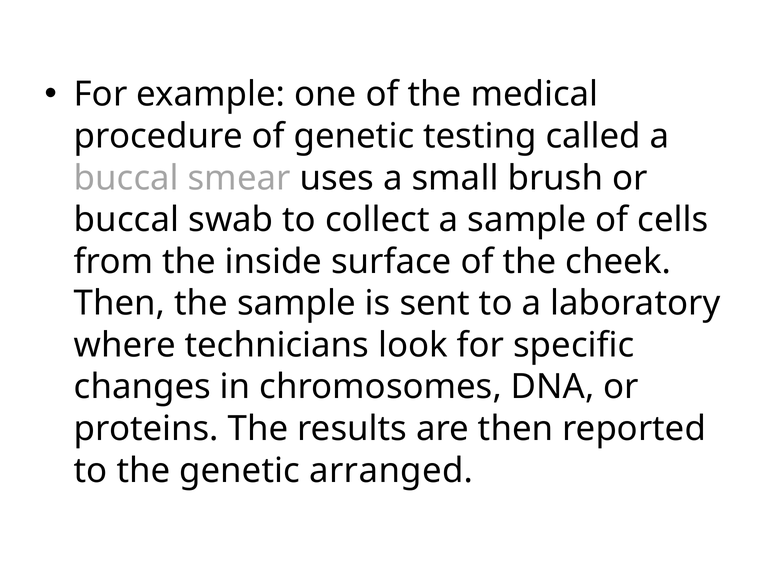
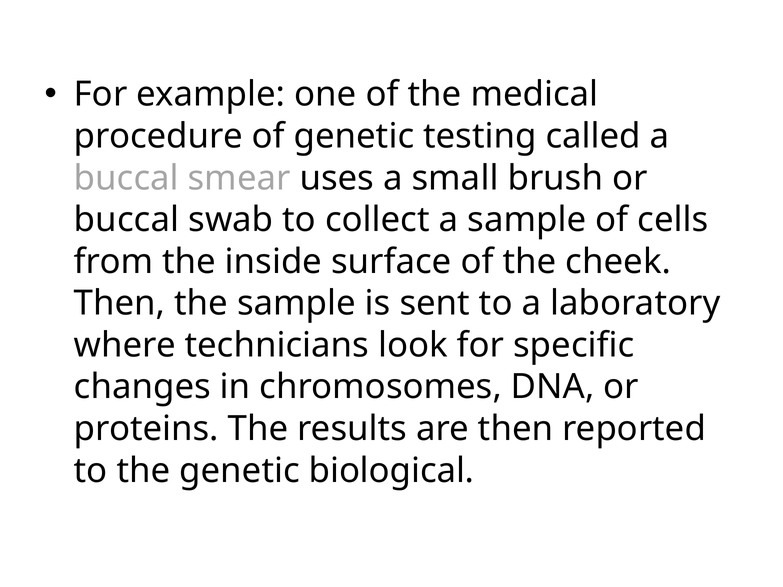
arranged: arranged -> biological
